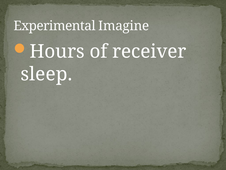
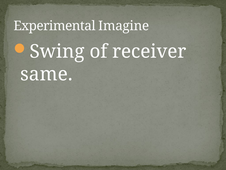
Hours: Hours -> Swing
sleep: sleep -> same
